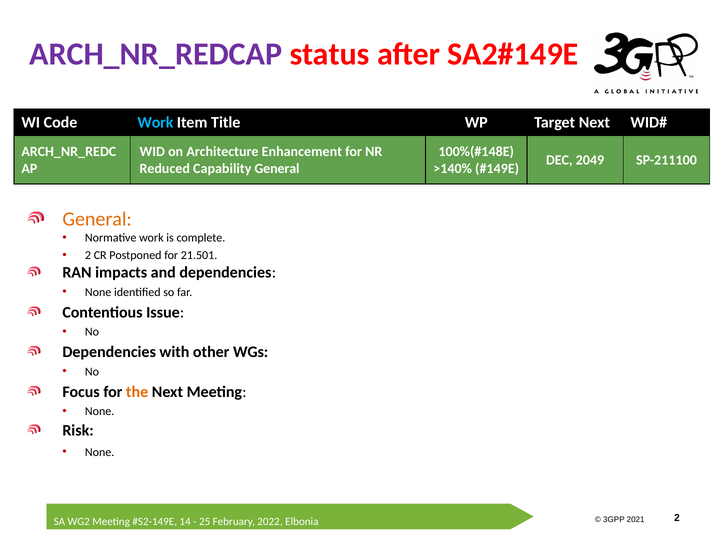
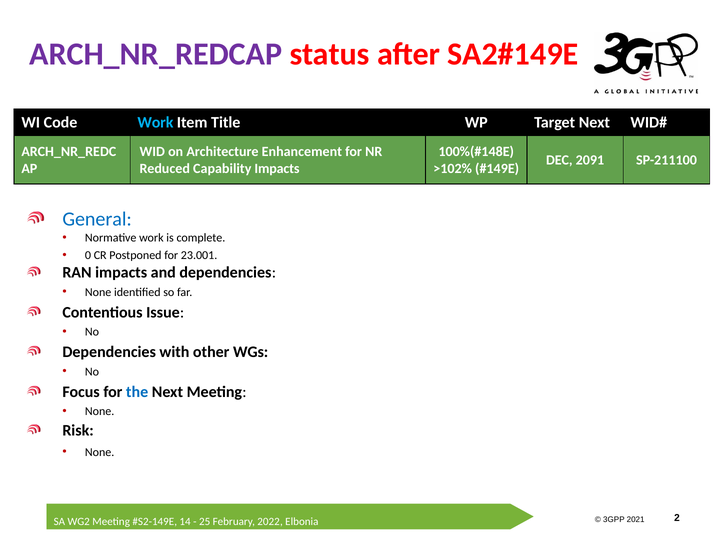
2049: 2049 -> 2091
Capability General: General -> Impacts
>140%: >140% -> >102%
General at (97, 219) colour: orange -> blue
2 at (88, 255): 2 -> 0
21.501: 21.501 -> 23.001
the colour: orange -> blue
